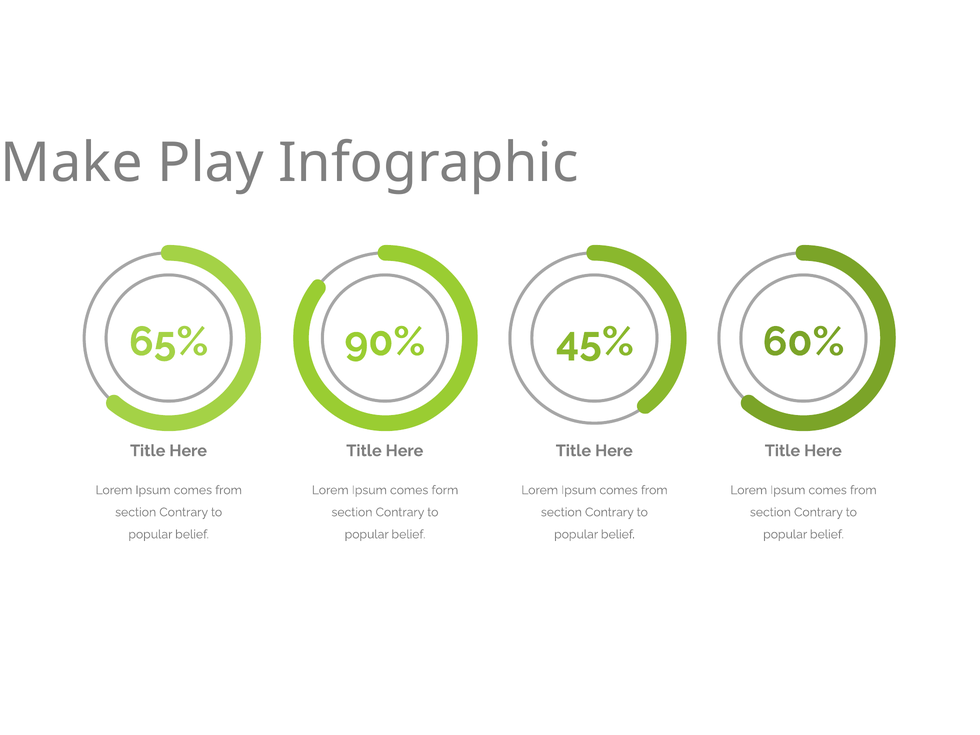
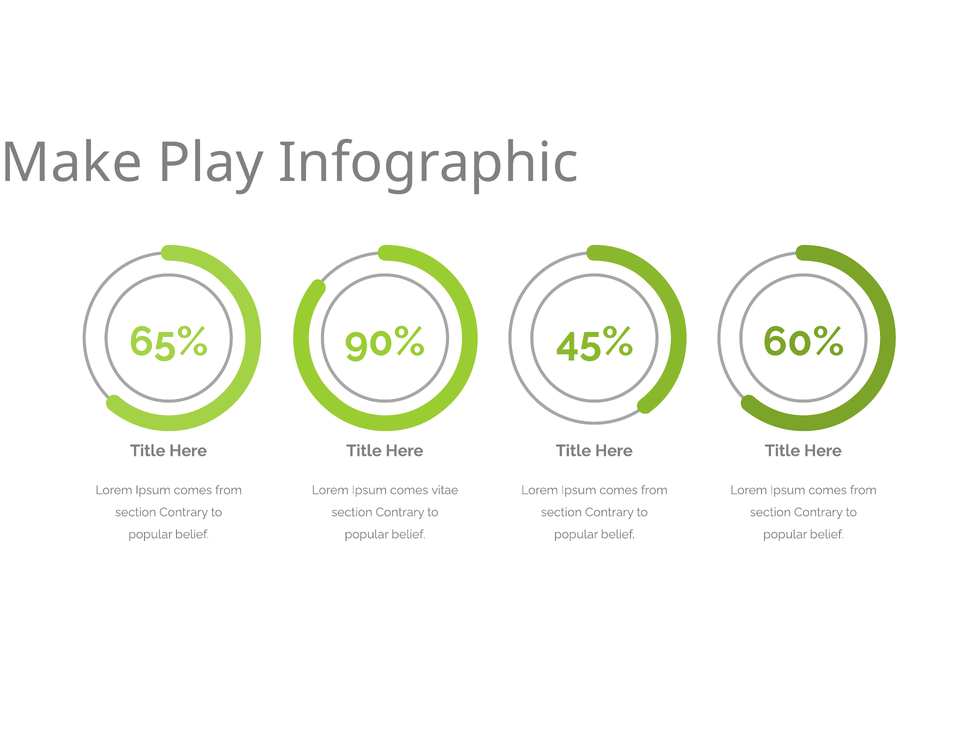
form: form -> vitae
